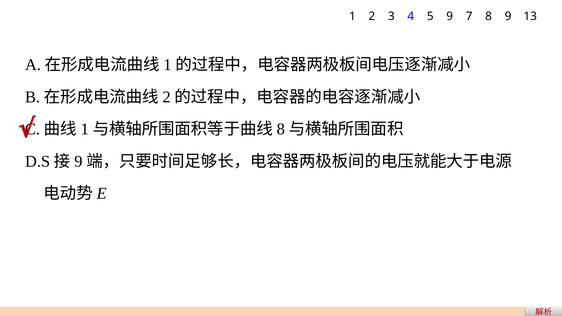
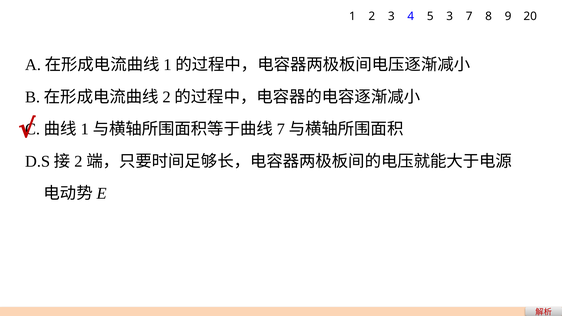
5 9: 9 -> 3
13: 13 -> 20
8 at (281, 129): 8 -> 7
9 at (78, 161): 9 -> 2
